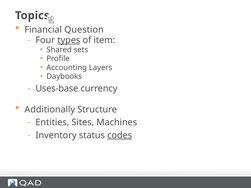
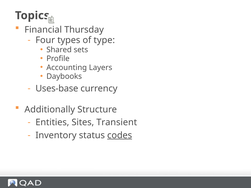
Question: Question -> Thursday
types underline: present -> none
item: item -> type
Machines: Machines -> Transient
